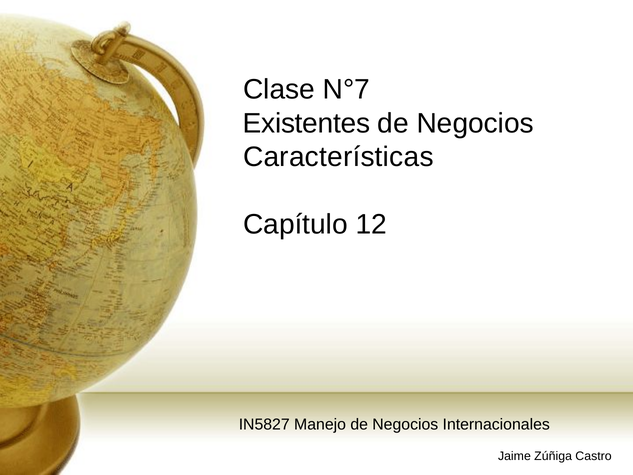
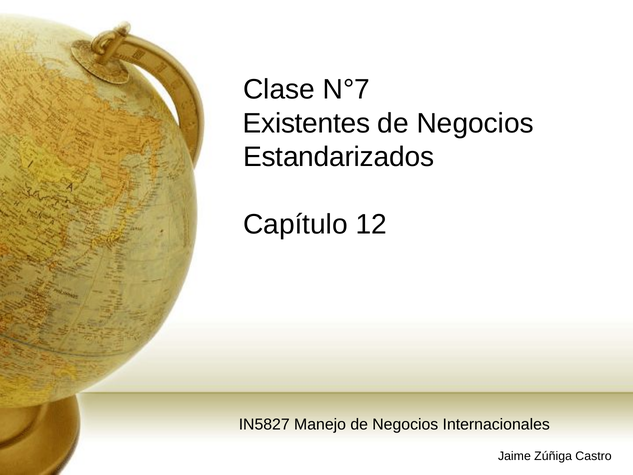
Características: Características -> Estandarizados
